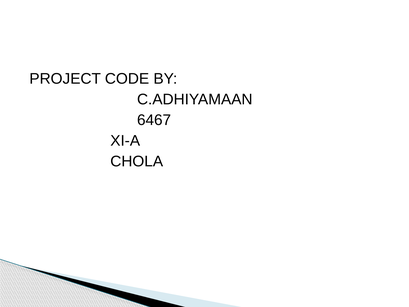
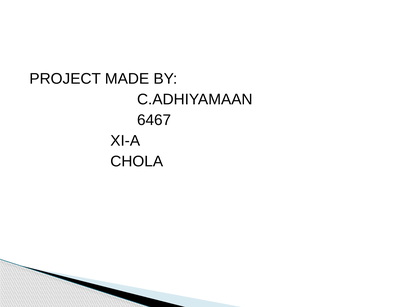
CODE: CODE -> MADE
